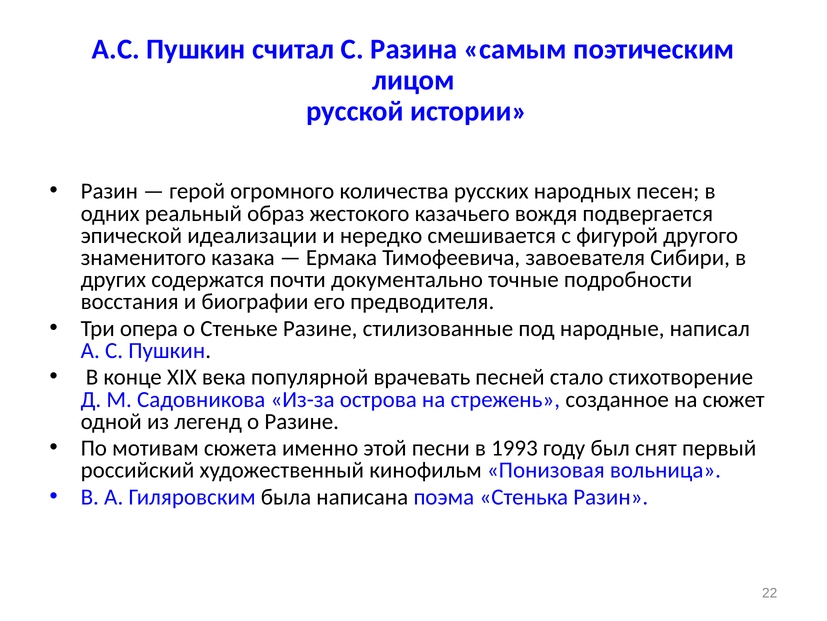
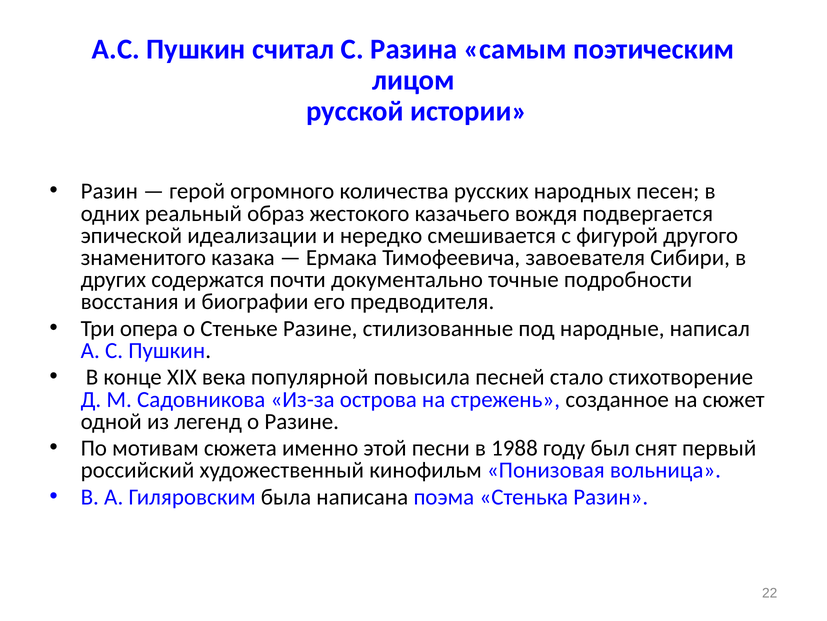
врачевать: врачевать -> повысила
1993: 1993 -> 1988
